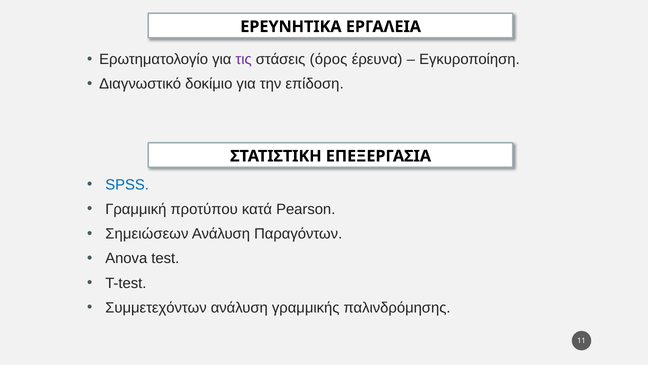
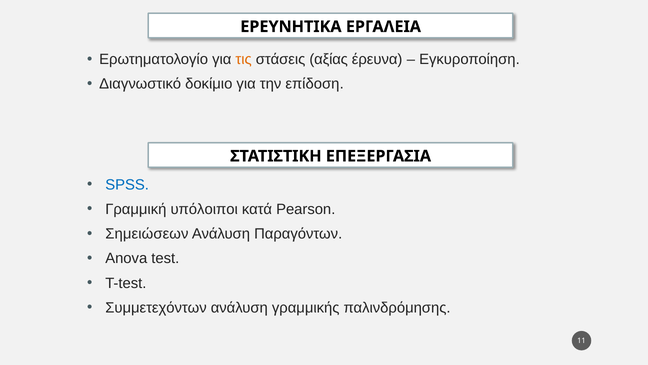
τις colour: purple -> orange
όρος: όρος -> αξίας
προτύπου: προτύπου -> υπόλοιποι
